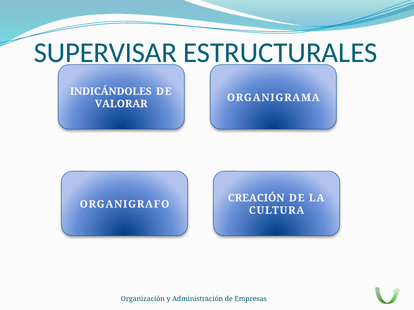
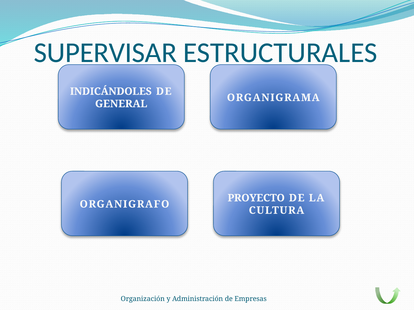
VALORAR: VALORAR -> GENERAL
CREACIÓN: CREACIÓN -> PROYECTO
